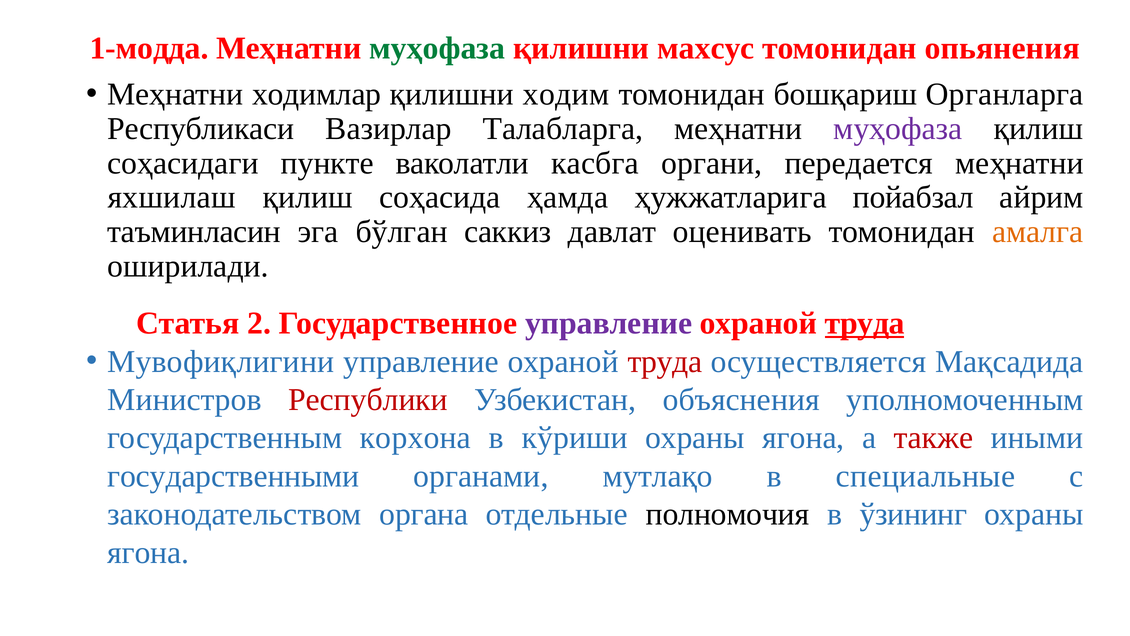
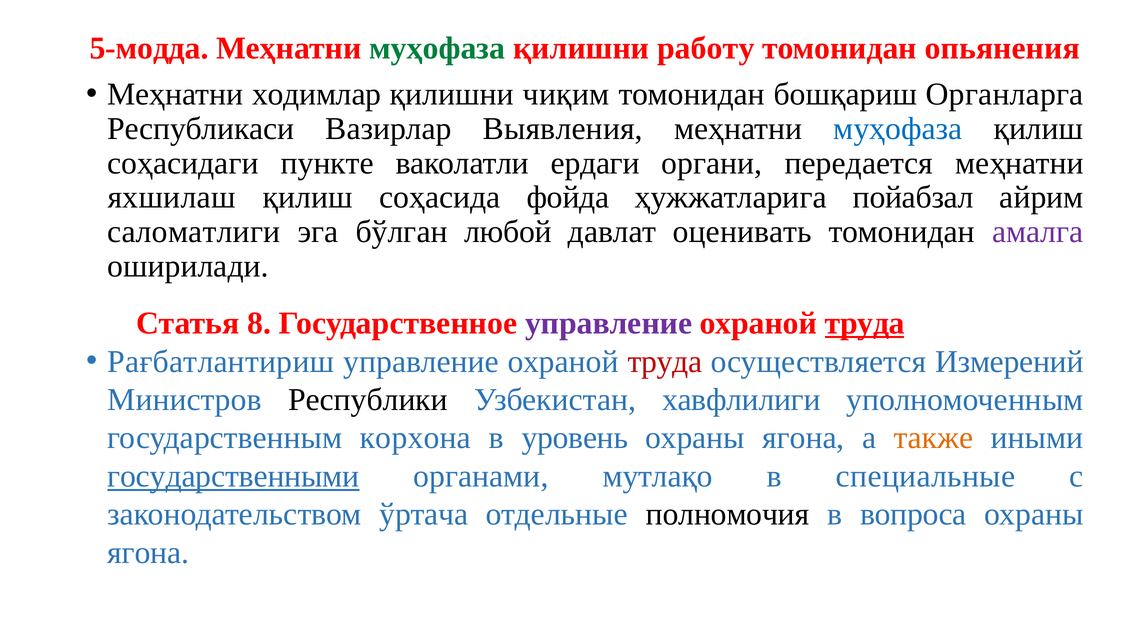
1-модда: 1-модда -> 5-модда
махсус: махсус -> работу
ходим: ходим -> чиқим
Талабларга: Талабларга -> Выявления
муҳофаза at (898, 129) colour: purple -> blue
касбга: касбга -> ердаги
ҳамда: ҳамда -> фойда
таъминласин: таъминласин -> саломатлиги
саккиз: саккиз -> любой
амалга colour: orange -> purple
2: 2 -> 8
Мувофиқлигини: Мувофиқлигини -> Рағбатлантириш
Мақсадида: Мақсадида -> Измерений
Республики colour: red -> black
объяснения: объяснения -> хавфлилиги
кўриши: кўриши -> уровень
также colour: red -> orange
государственными underline: none -> present
органа: органа -> ўртача
ўзининг: ўзининг -> вопроса
